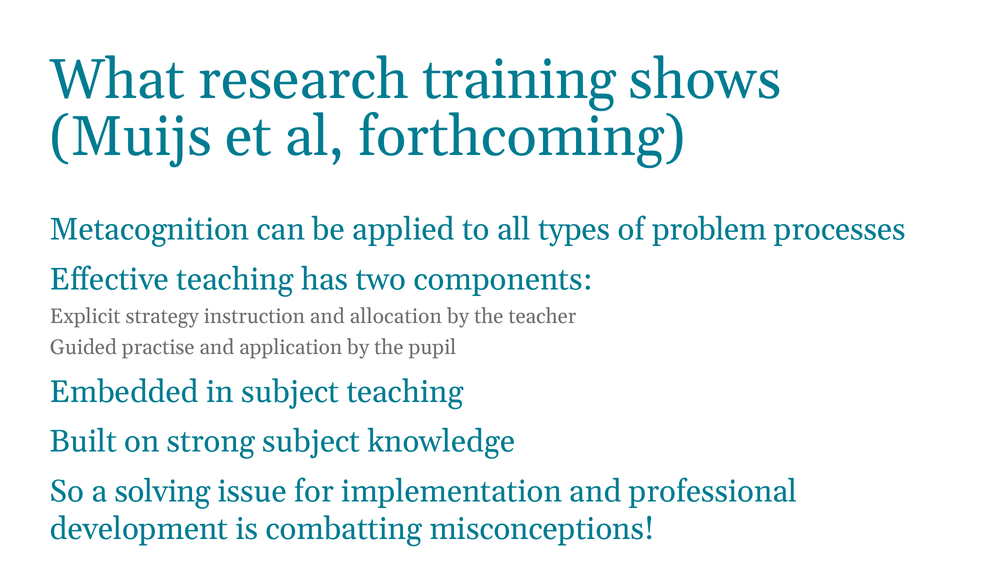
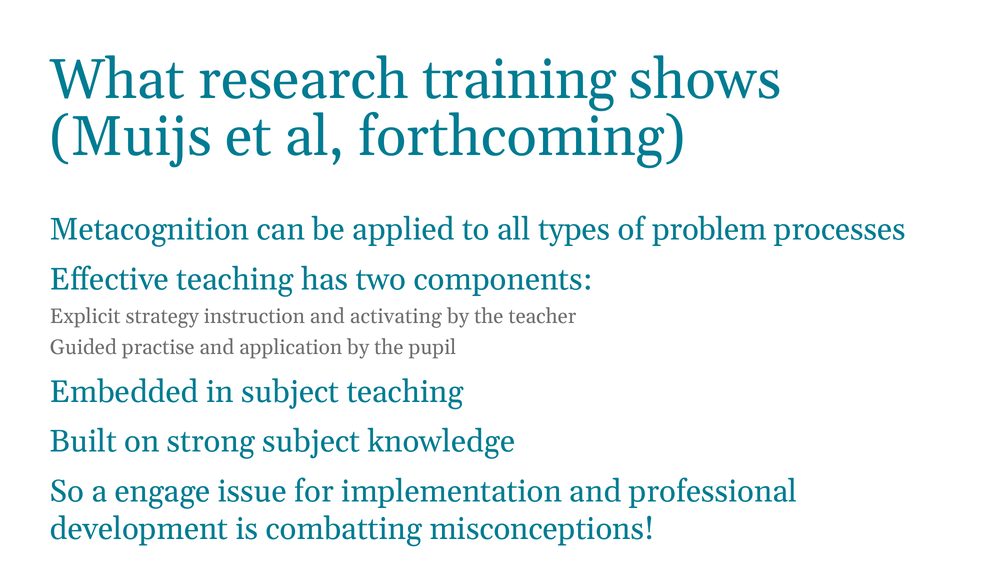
allocation: allocation -> activating
solving: solving -> engage
